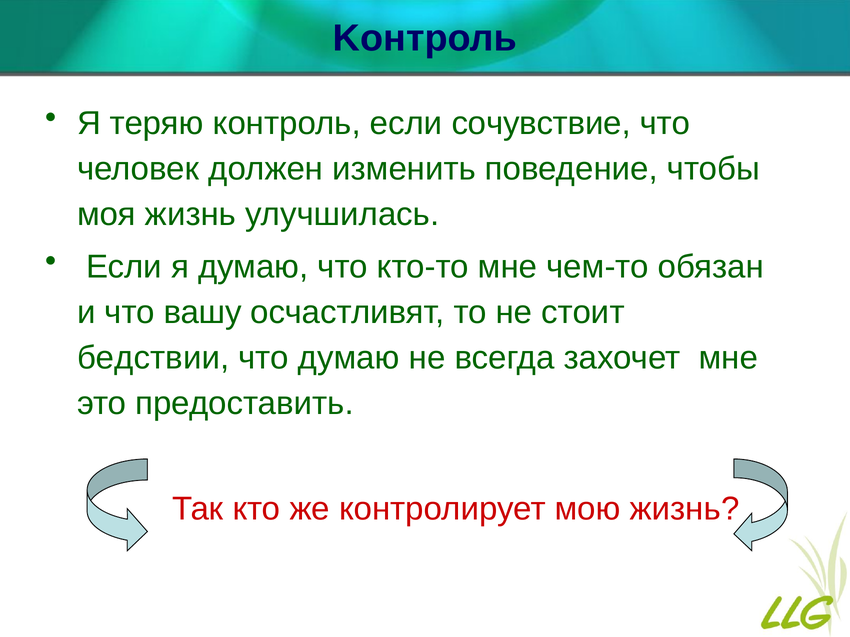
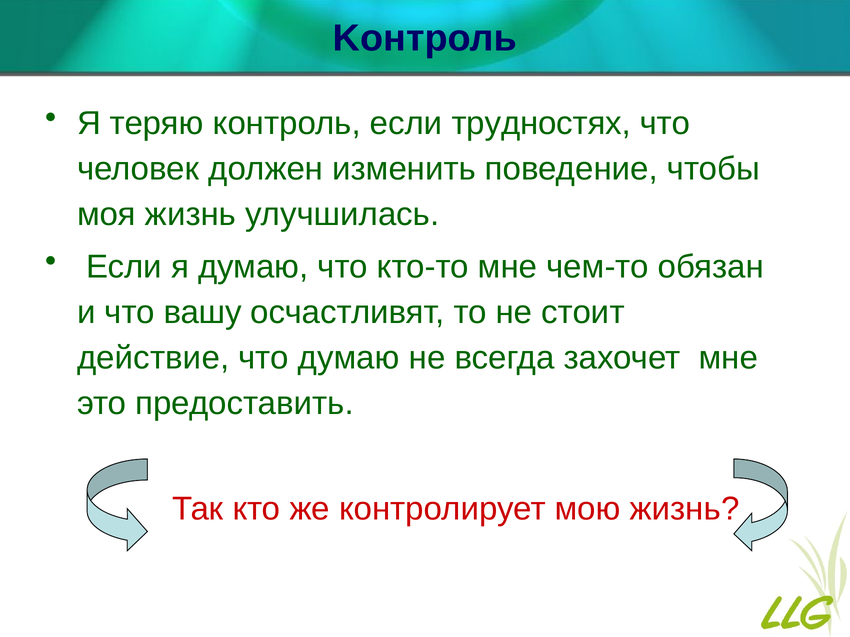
сочувствие: сочувствие -> трудностях
бедствии: бедствии -> действие
